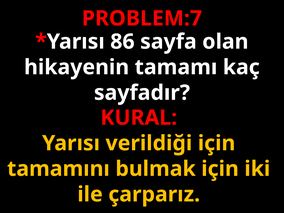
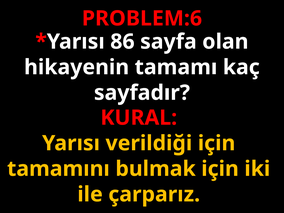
PROBLEM:7: PROBLEM:7 -> PROBLEM:6
